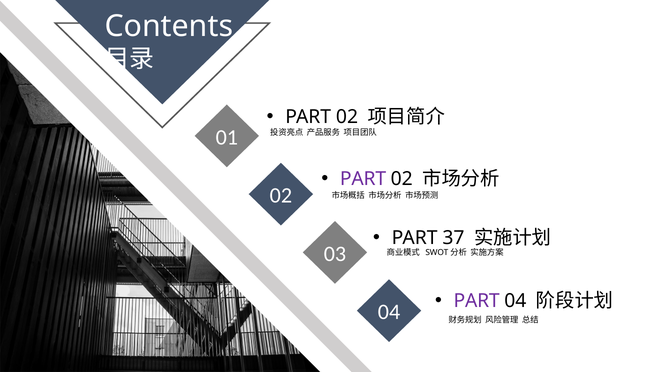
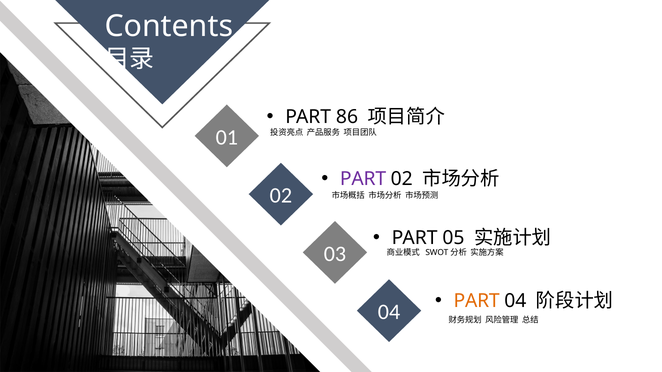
02 at (347, 117): 02 -> 86
37: 37 -> 05
PART at (477, 301) colour: purple -> orange
